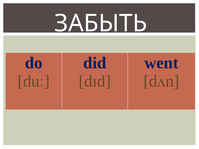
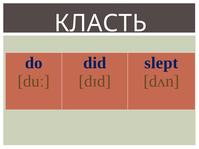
ЗАБЫТЬ: ЗАБЫТЬ -> КЛАСТЬ
went: went -> slept
